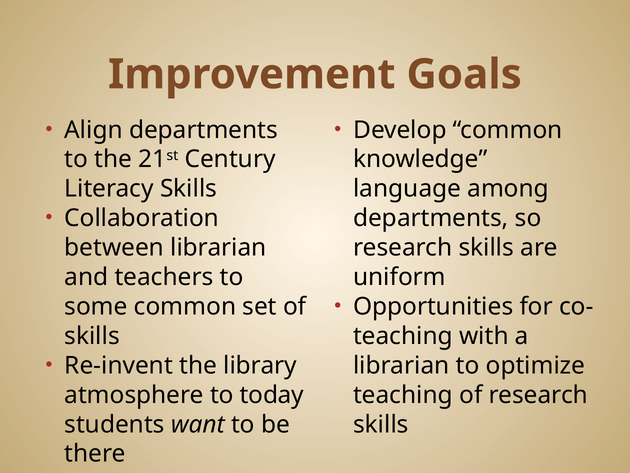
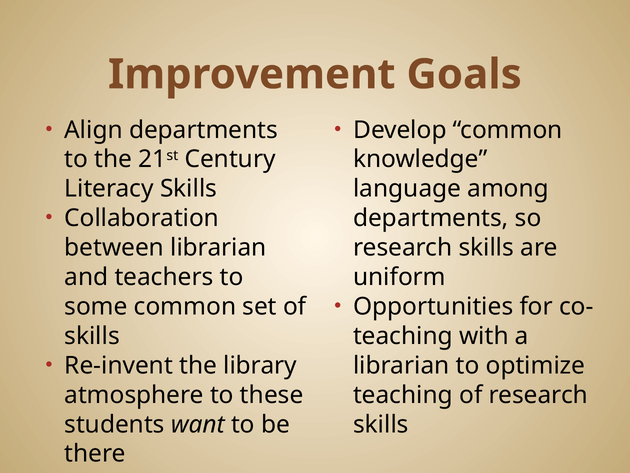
today: today -> these
